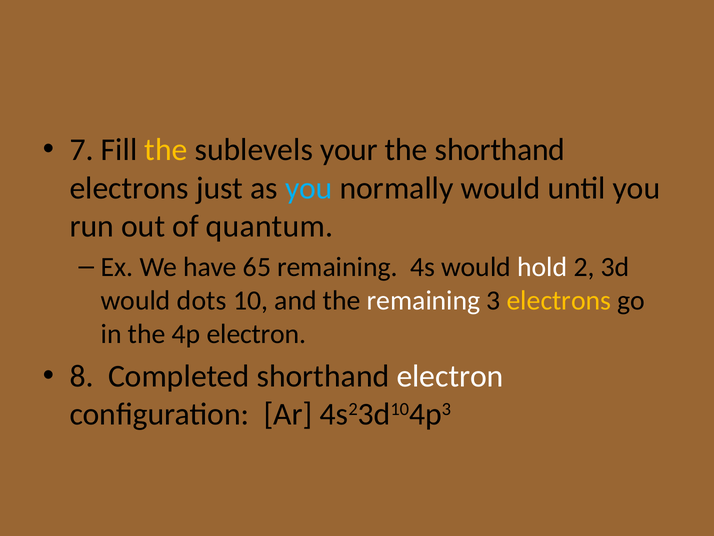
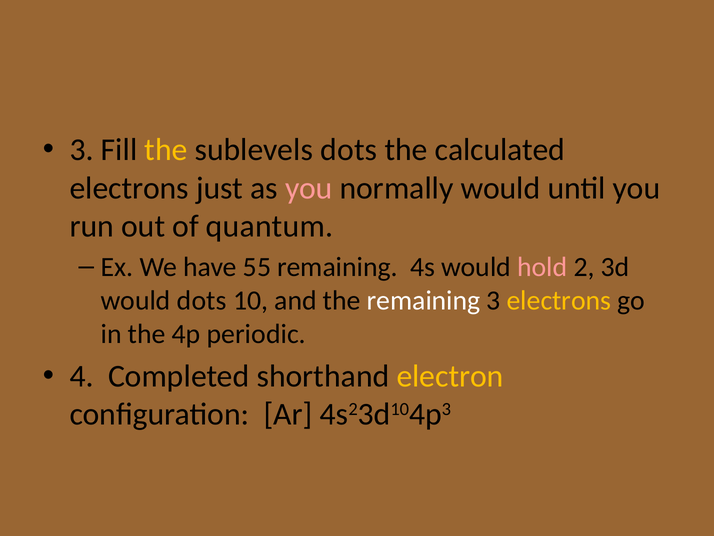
7 at (82, 150): 7 -> 3
sublevels your: your -> dots
the shorthand: shorthand -> calculated
you at (309, 188) colour: light blue -> pink
65: 65 -> 55
hold colour: white -> pink
4p electron: electron -> periodic
8: 8 -> 4
electron at (450, 376) colour: white -> yellow
